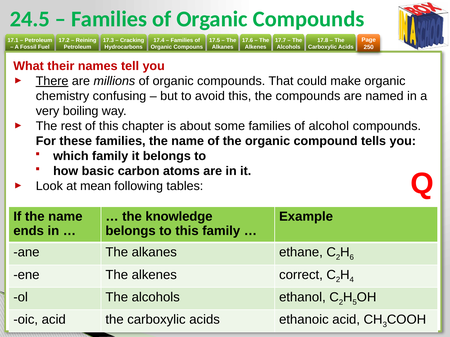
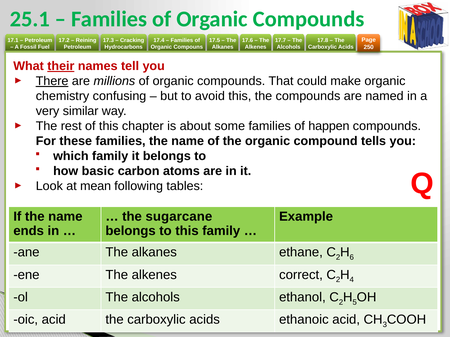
24.5: 24.5 -> 25.1
their underline: none -> present
boiling: boiling -> similar
alcohol: alcohol -> happen
knowledge: knowledge -> sugarcane
